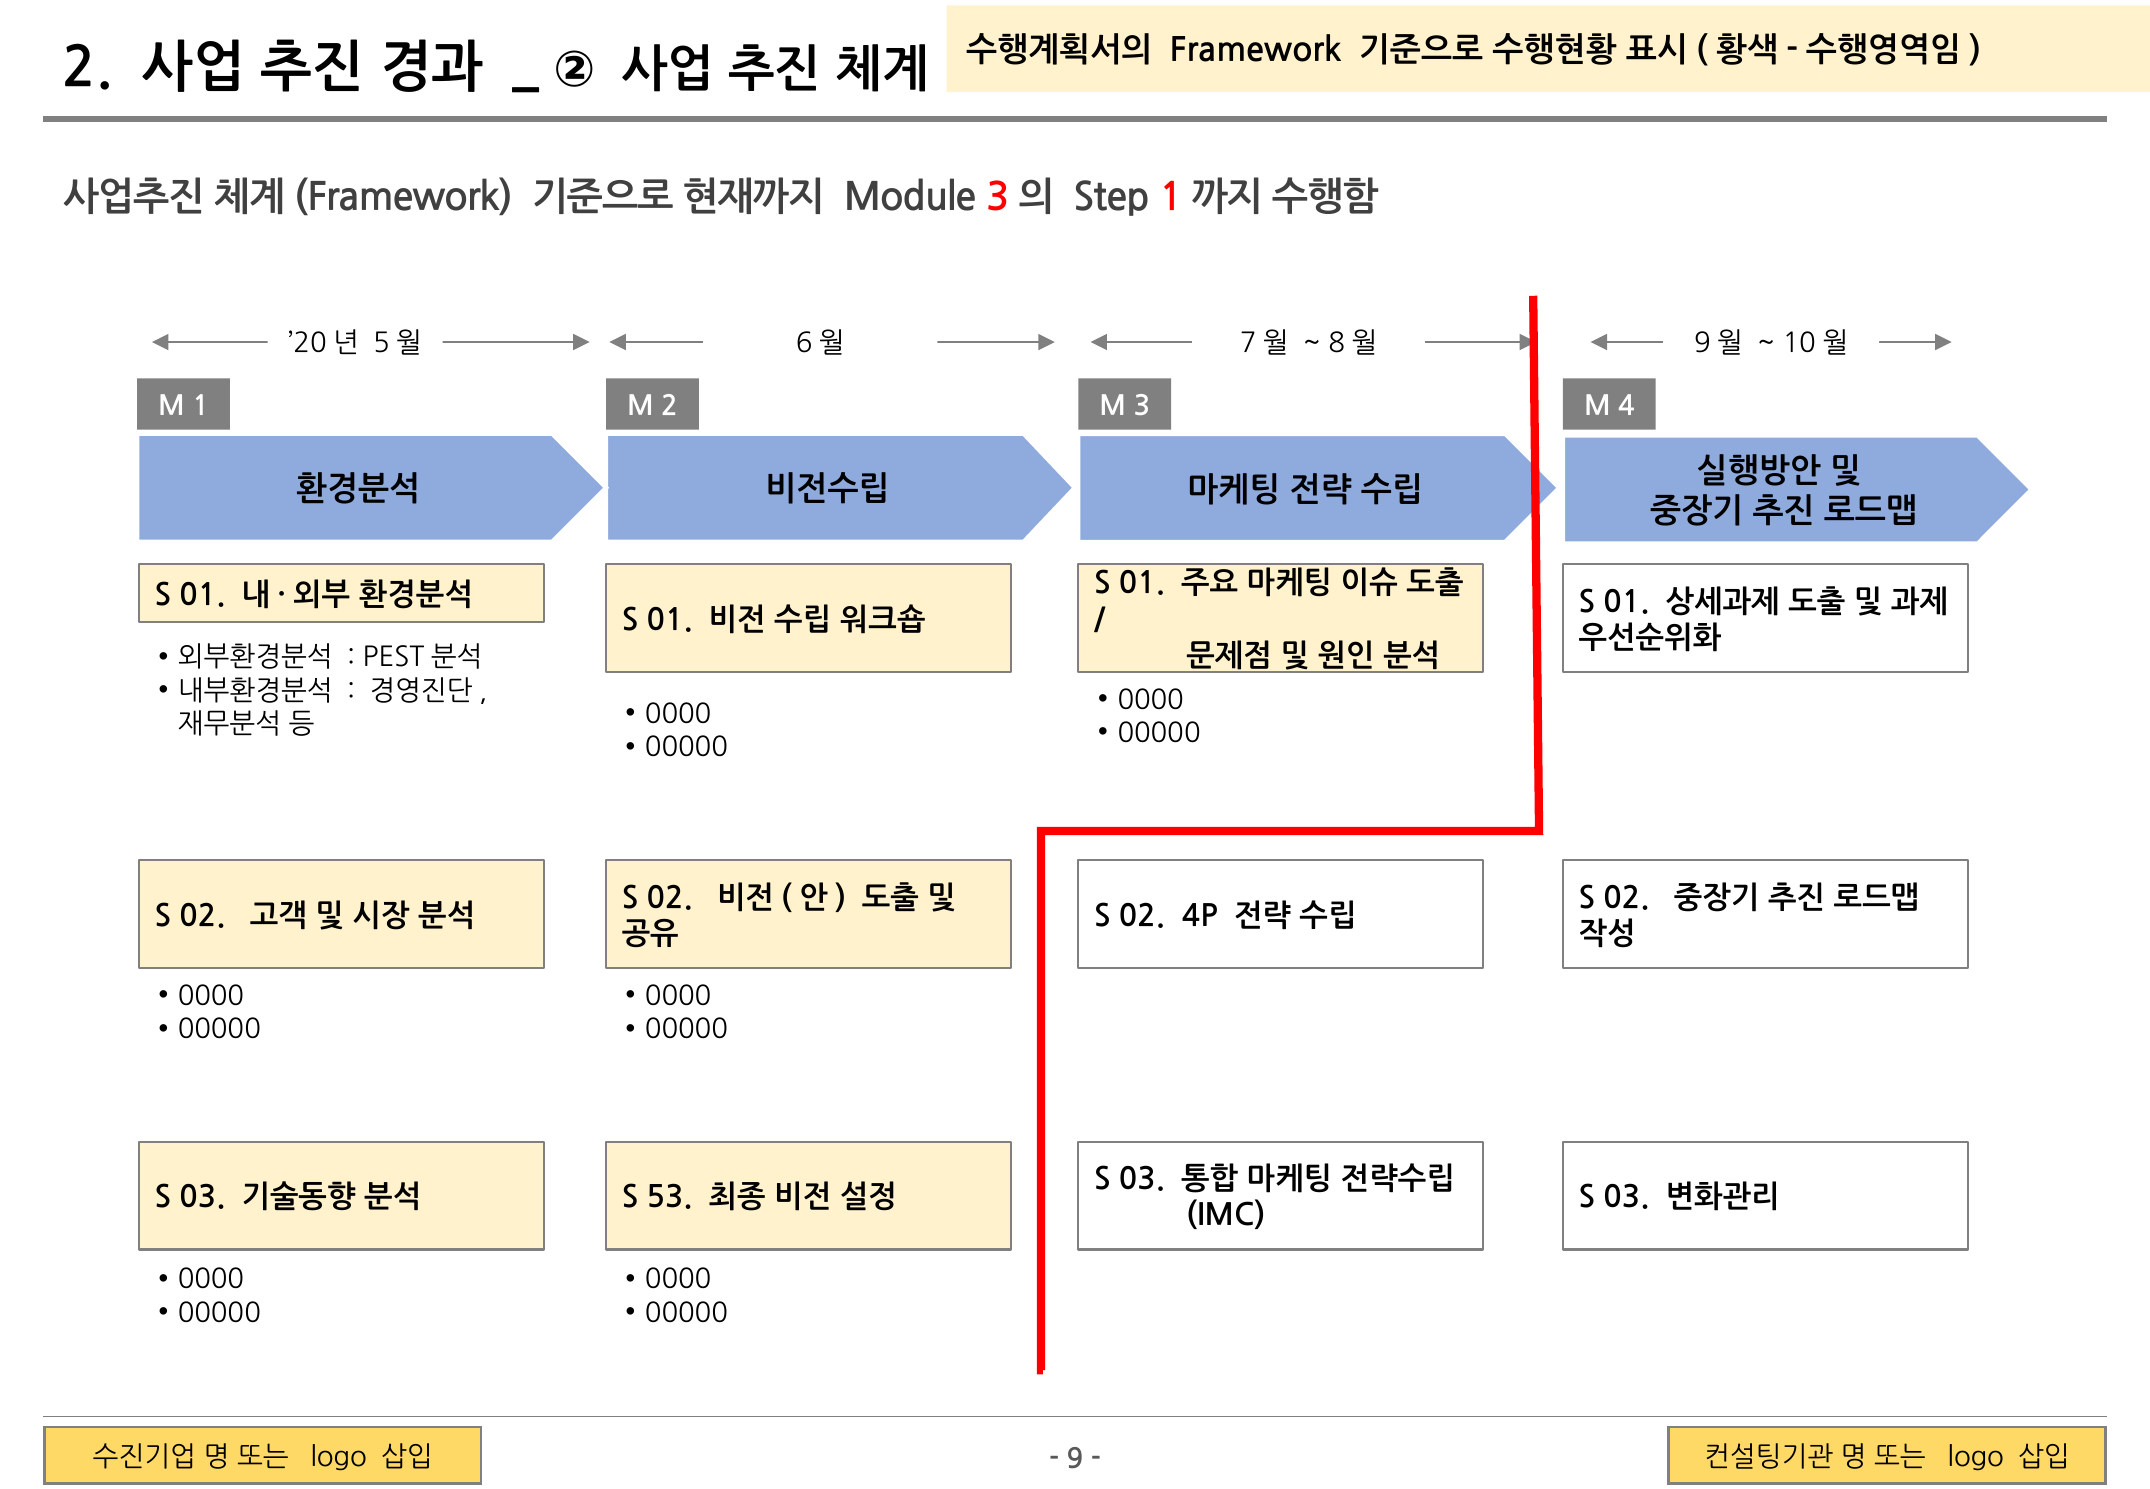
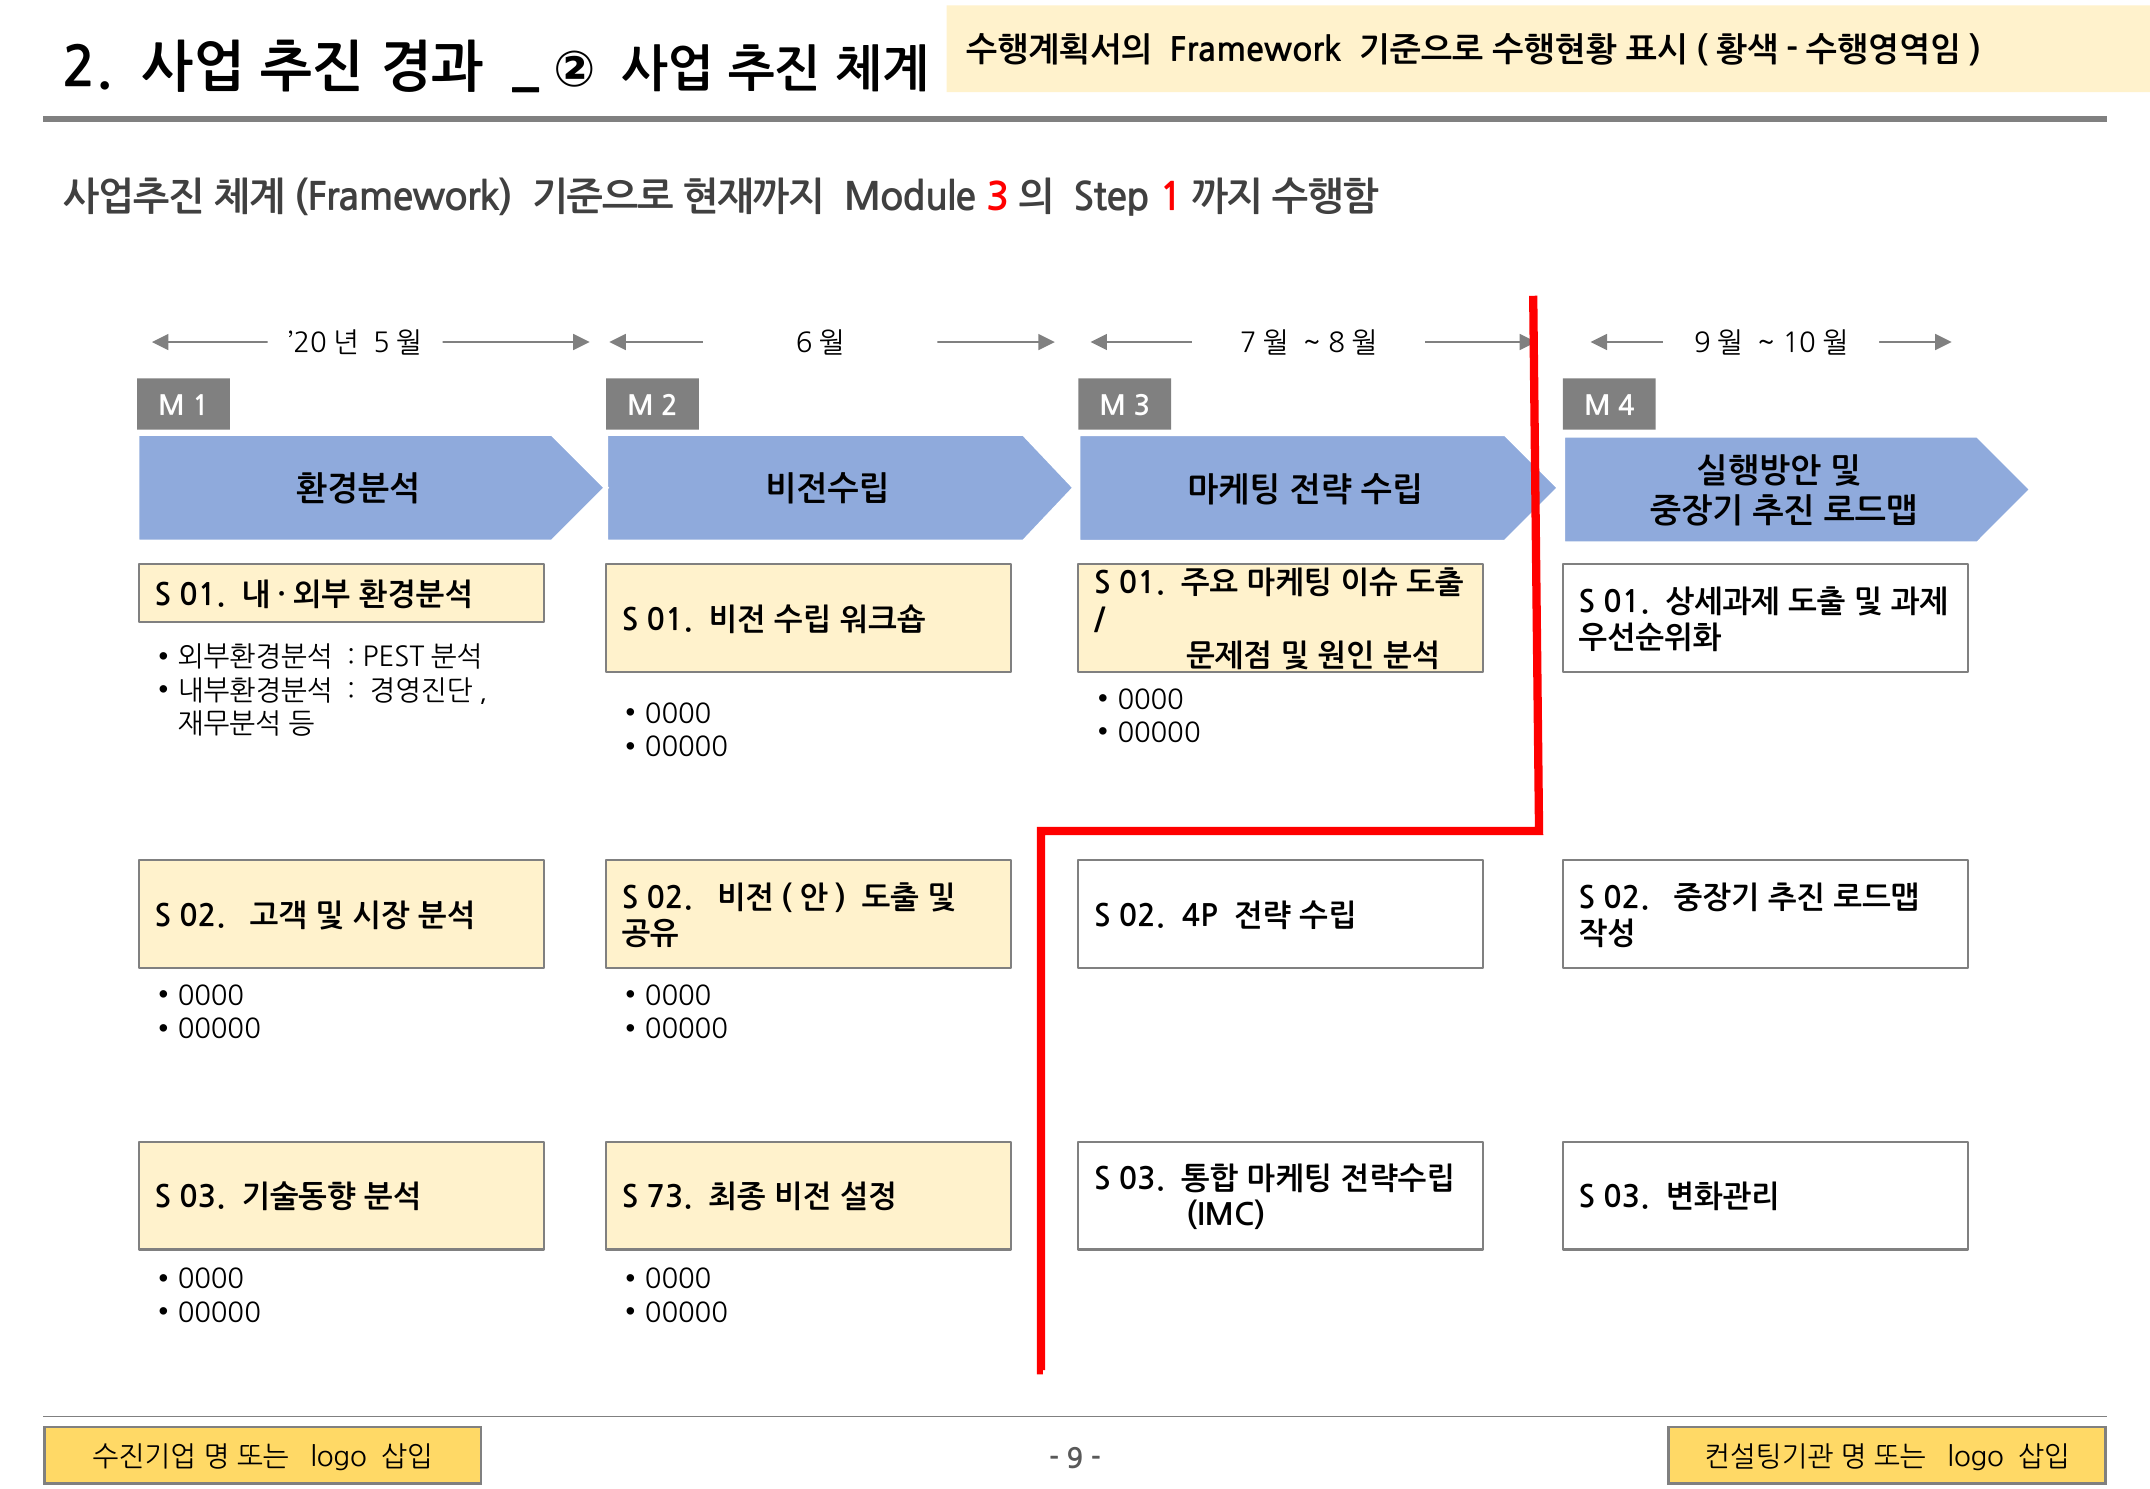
53: 53 -> 73
